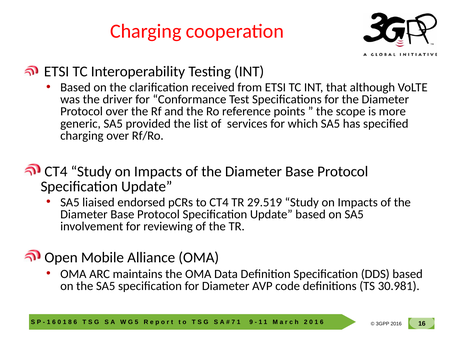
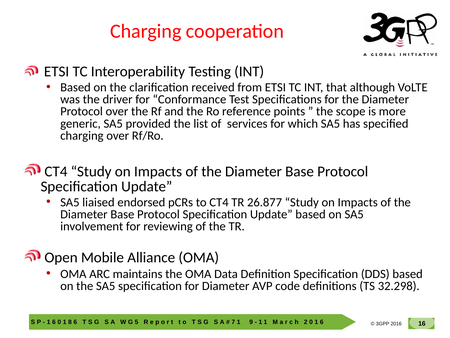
29.519: 29.519 -> 26.877
30.981: 30.981 -> 32.298
